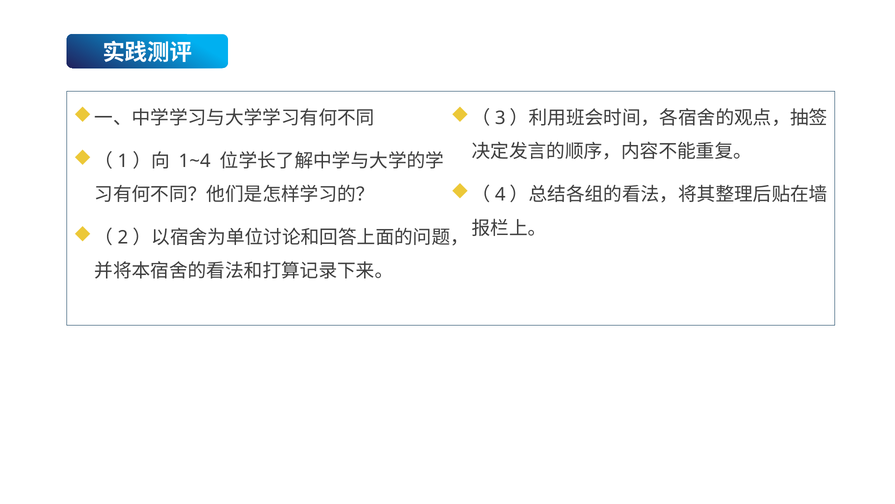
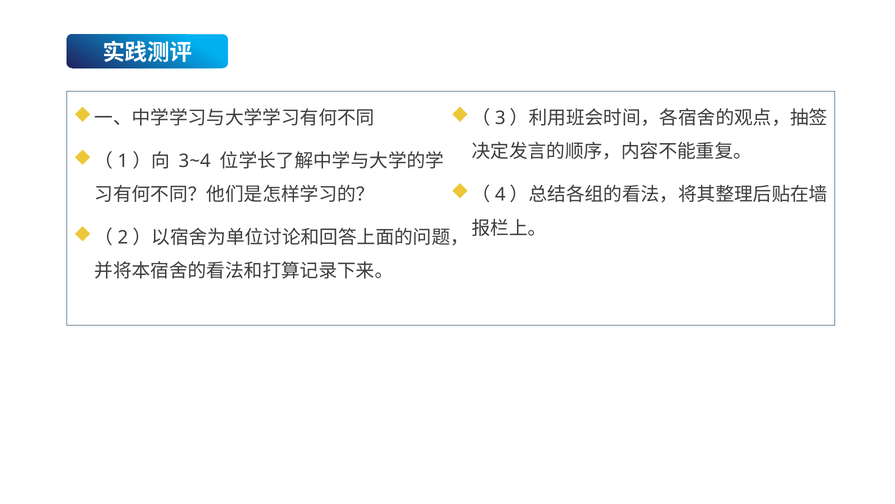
1~4: 1~4 -> 3~4
